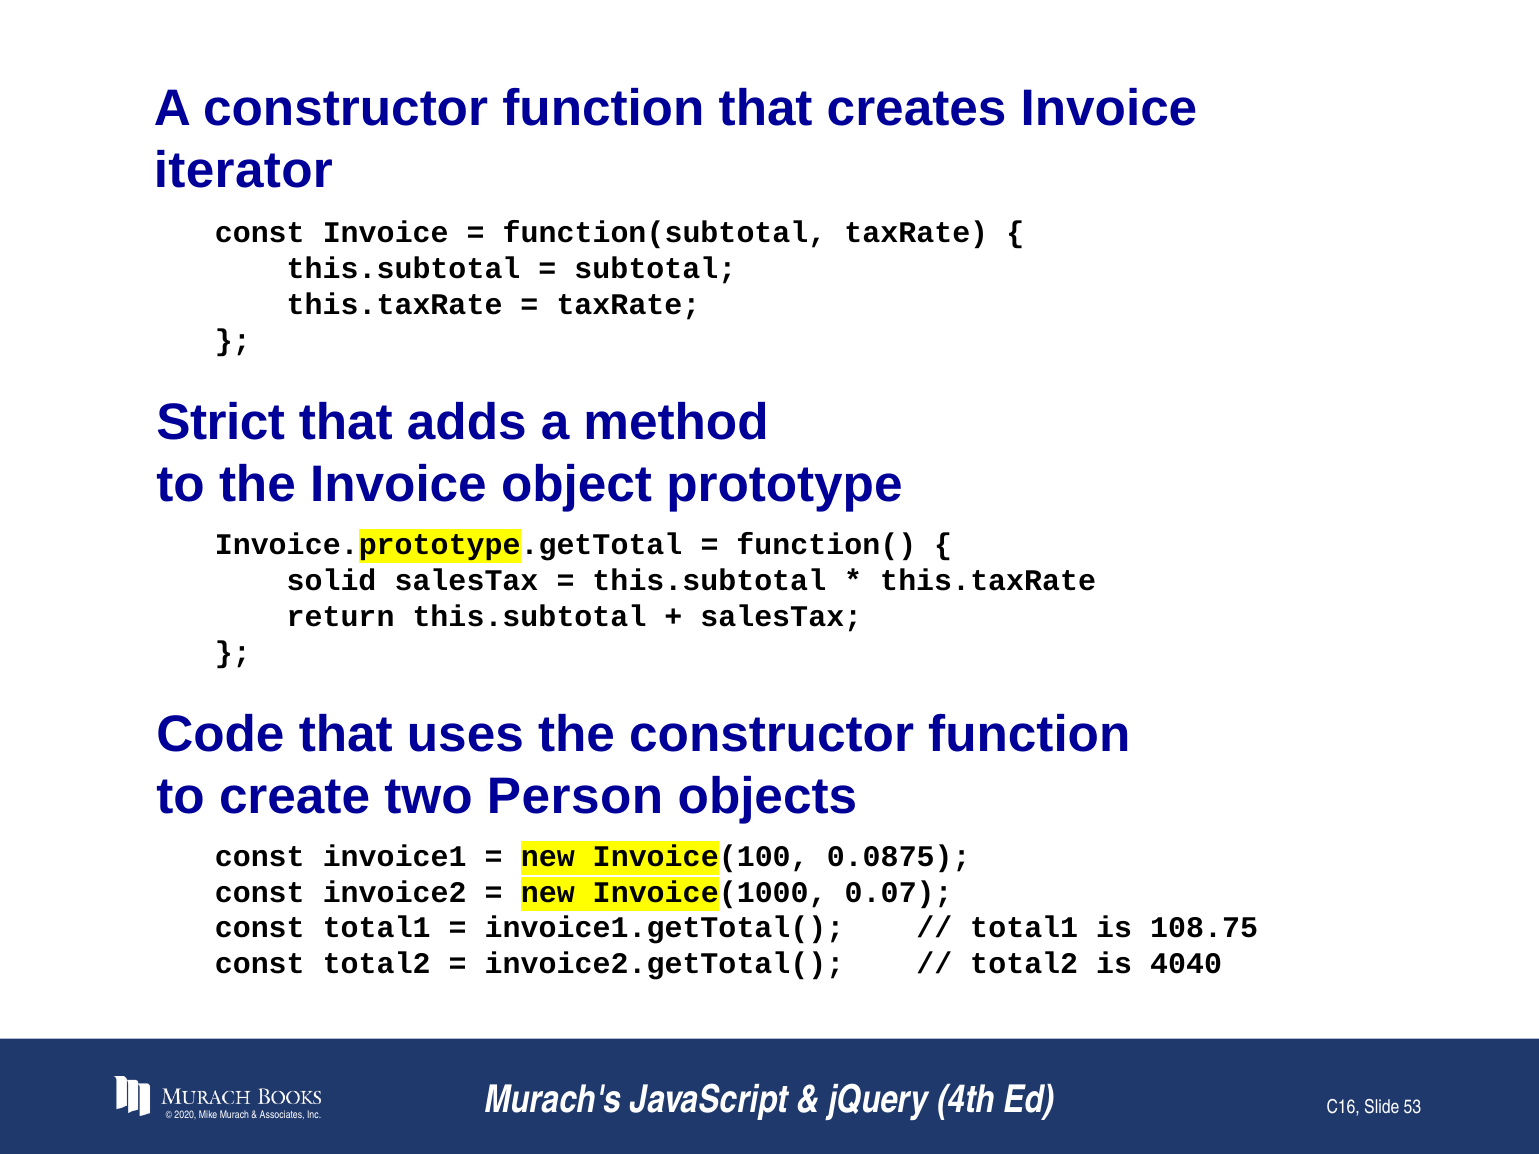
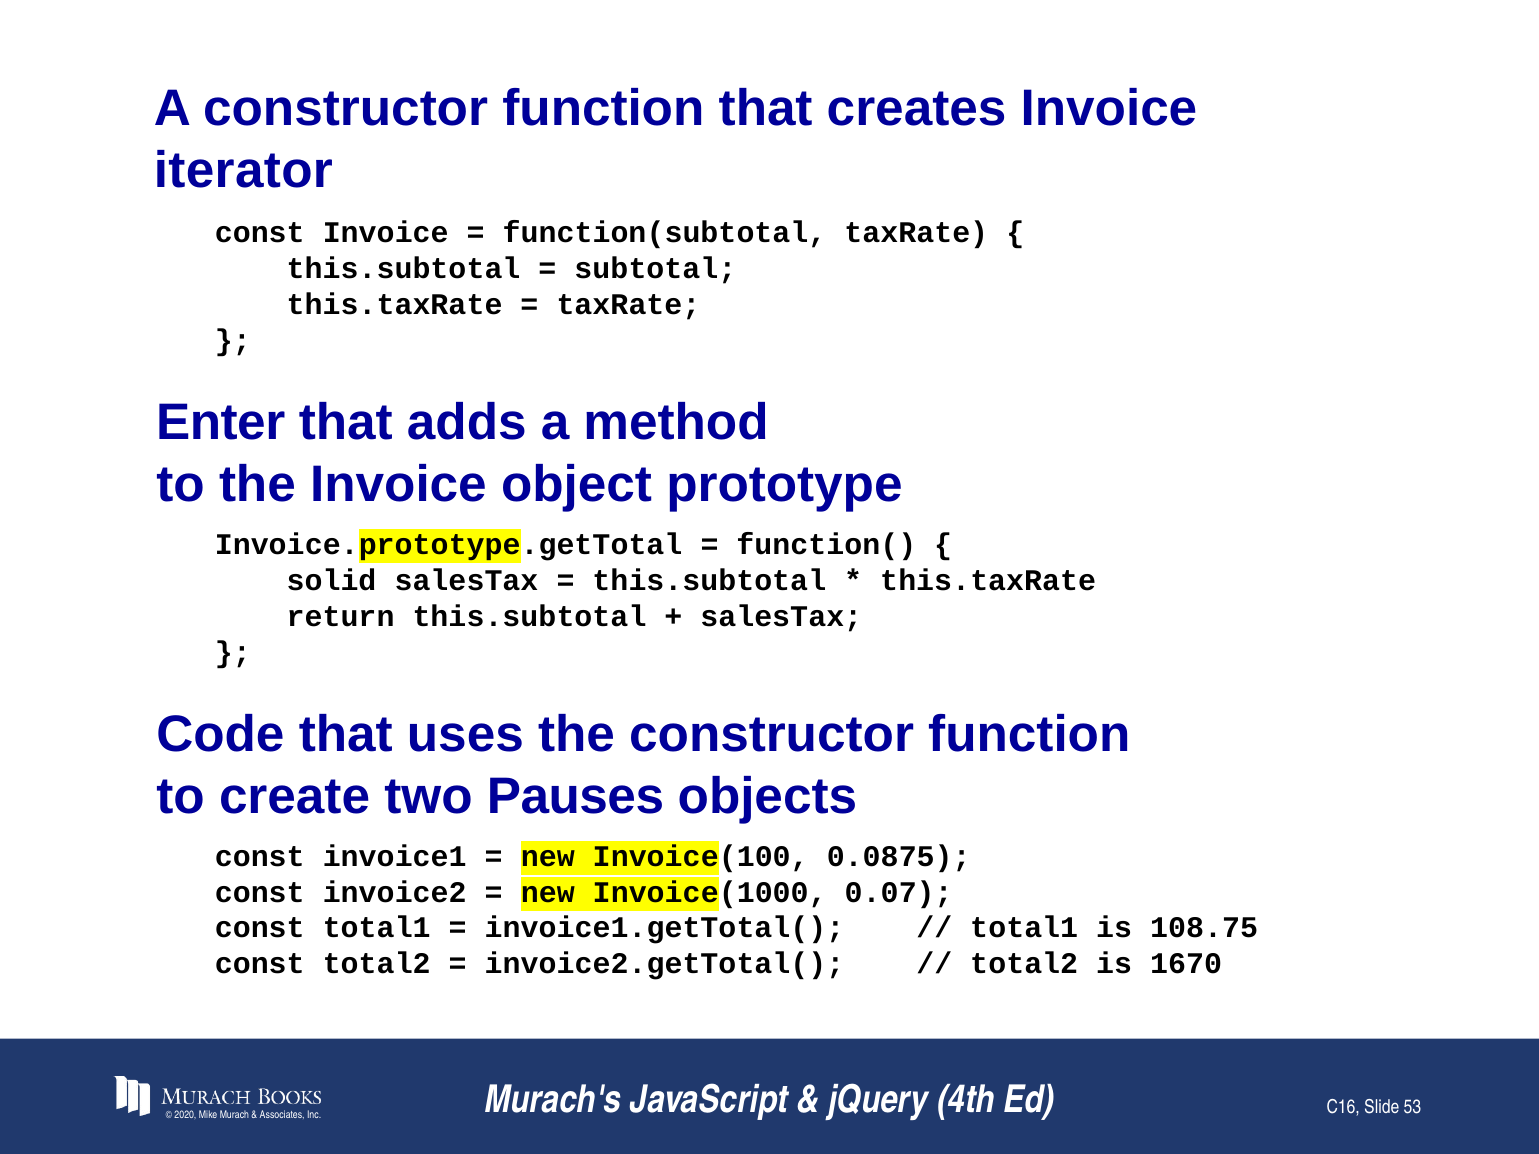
Strict: Strict -> Enter
Person: Person -> Pauses
4040: 4040 -> 1670
